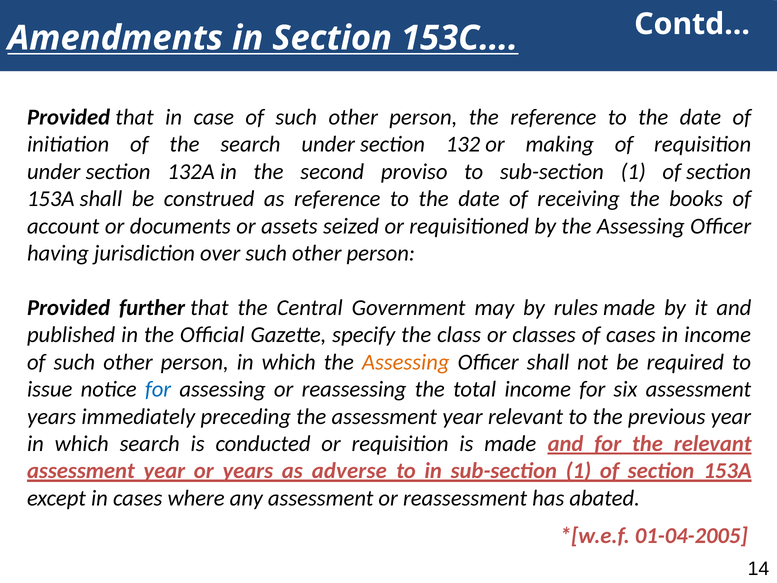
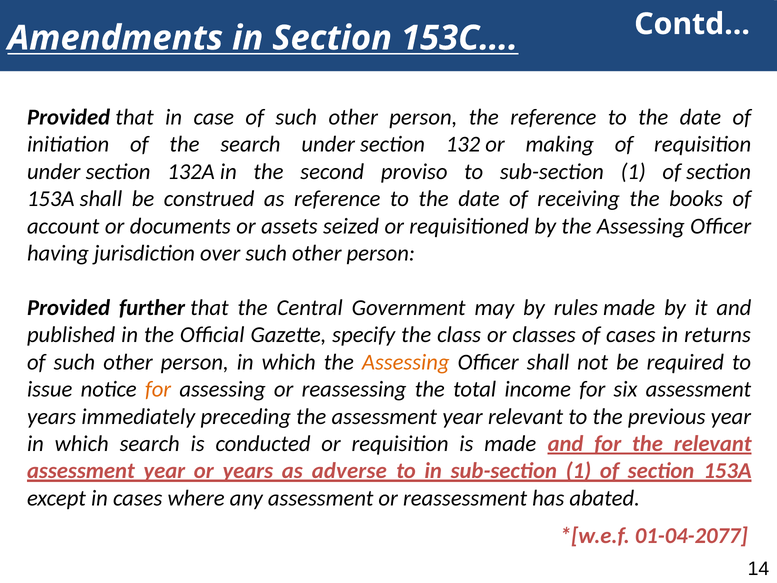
in income: income -> returns
for at (158, 389) colour: blue -> orange
01-04-2005: 01-04-2005 -> 01-04-2077
